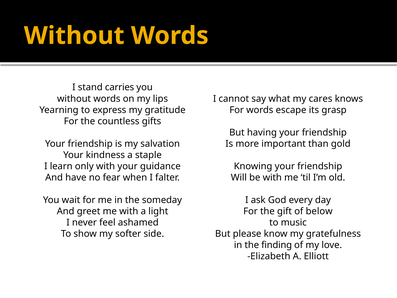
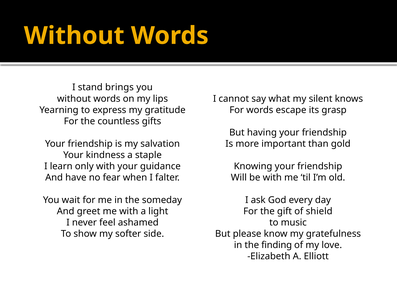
carries: carries -> brings
cares: cares -> silent
below: below -> shield
